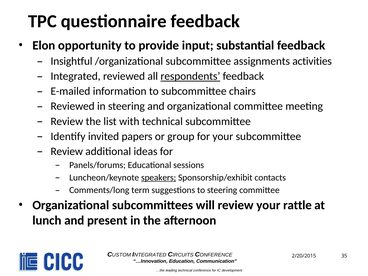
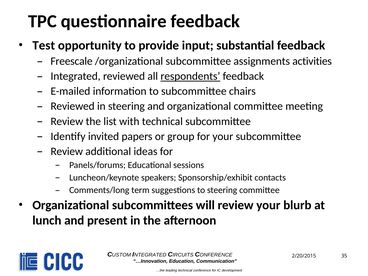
Elon: Elon -> Test
Insightful: Insightful -> Freescale
speakers underline: present -> none
rattle: rattle -> blurb
